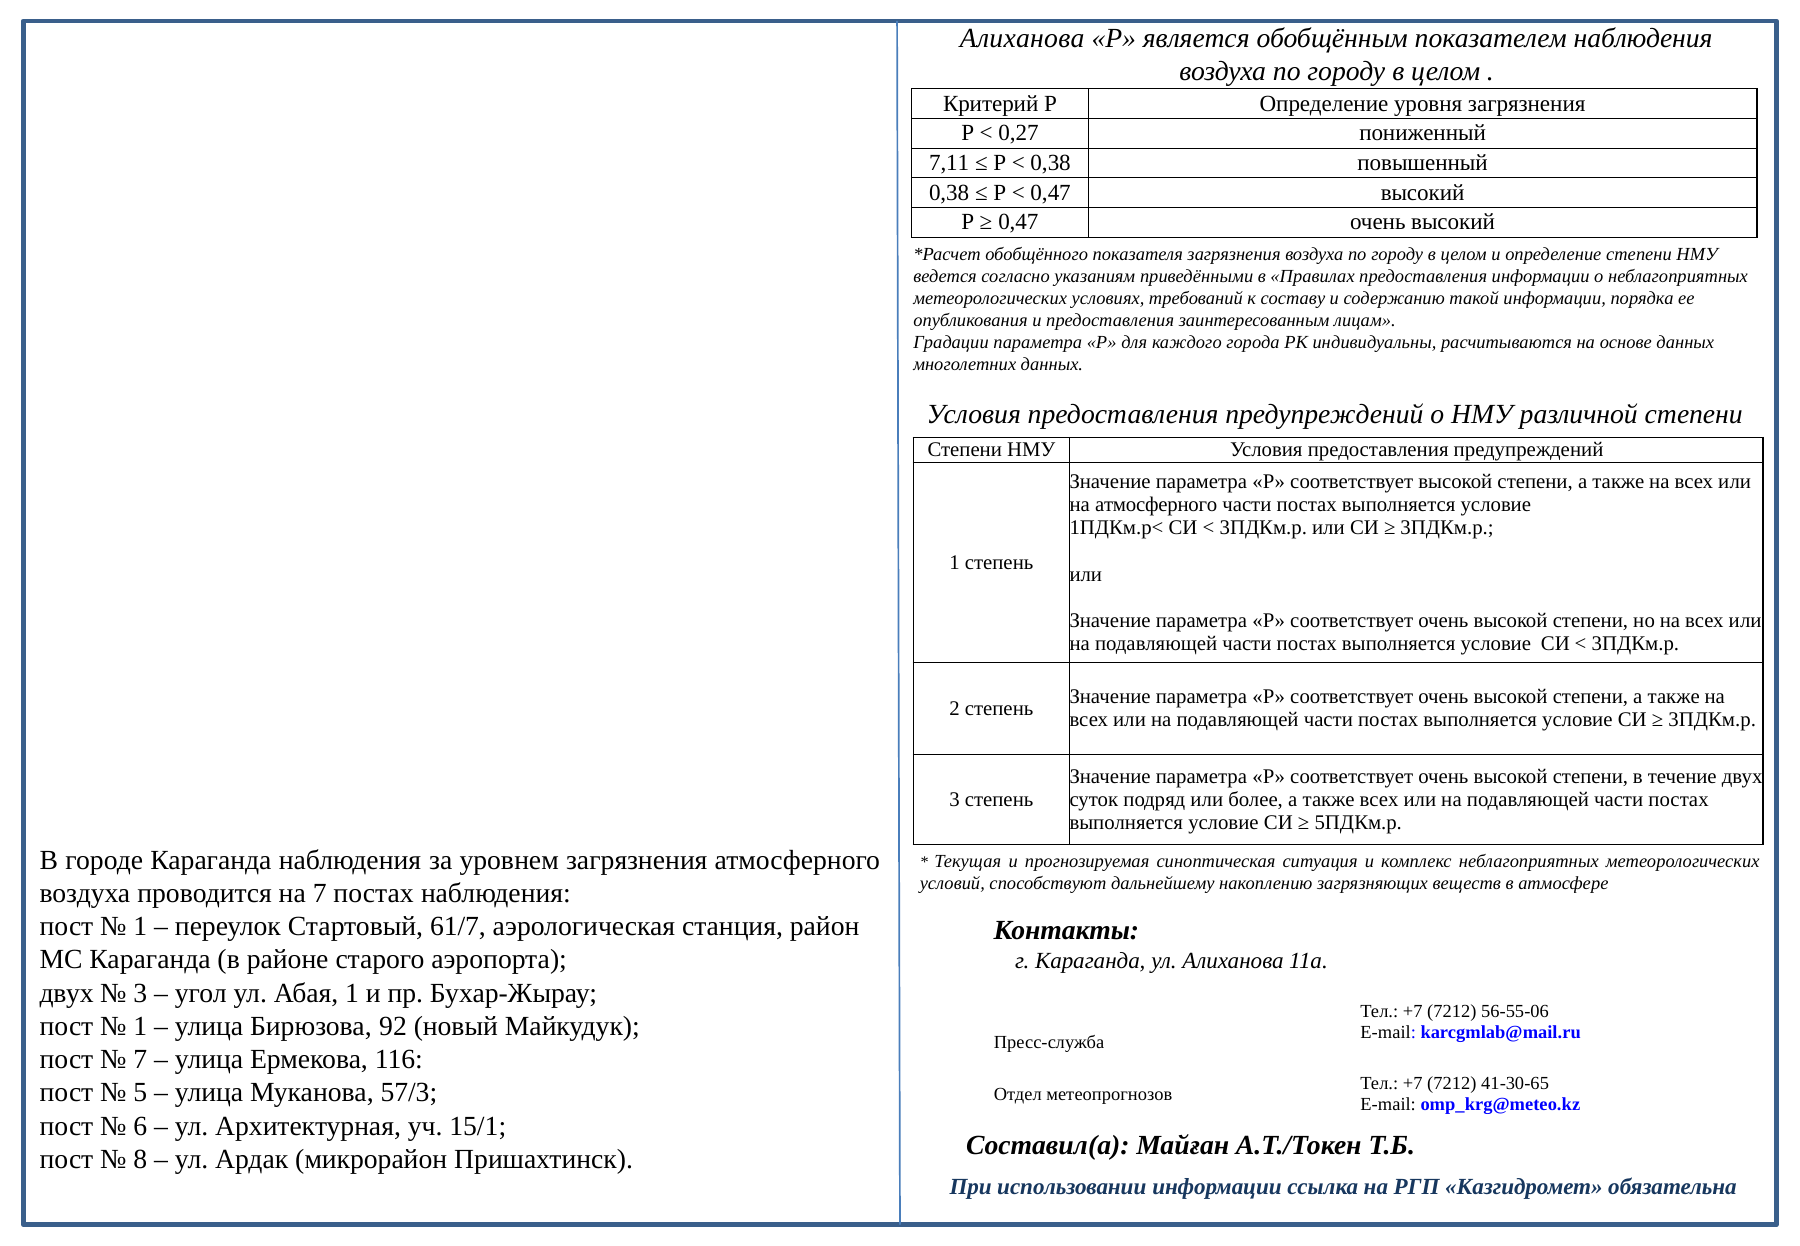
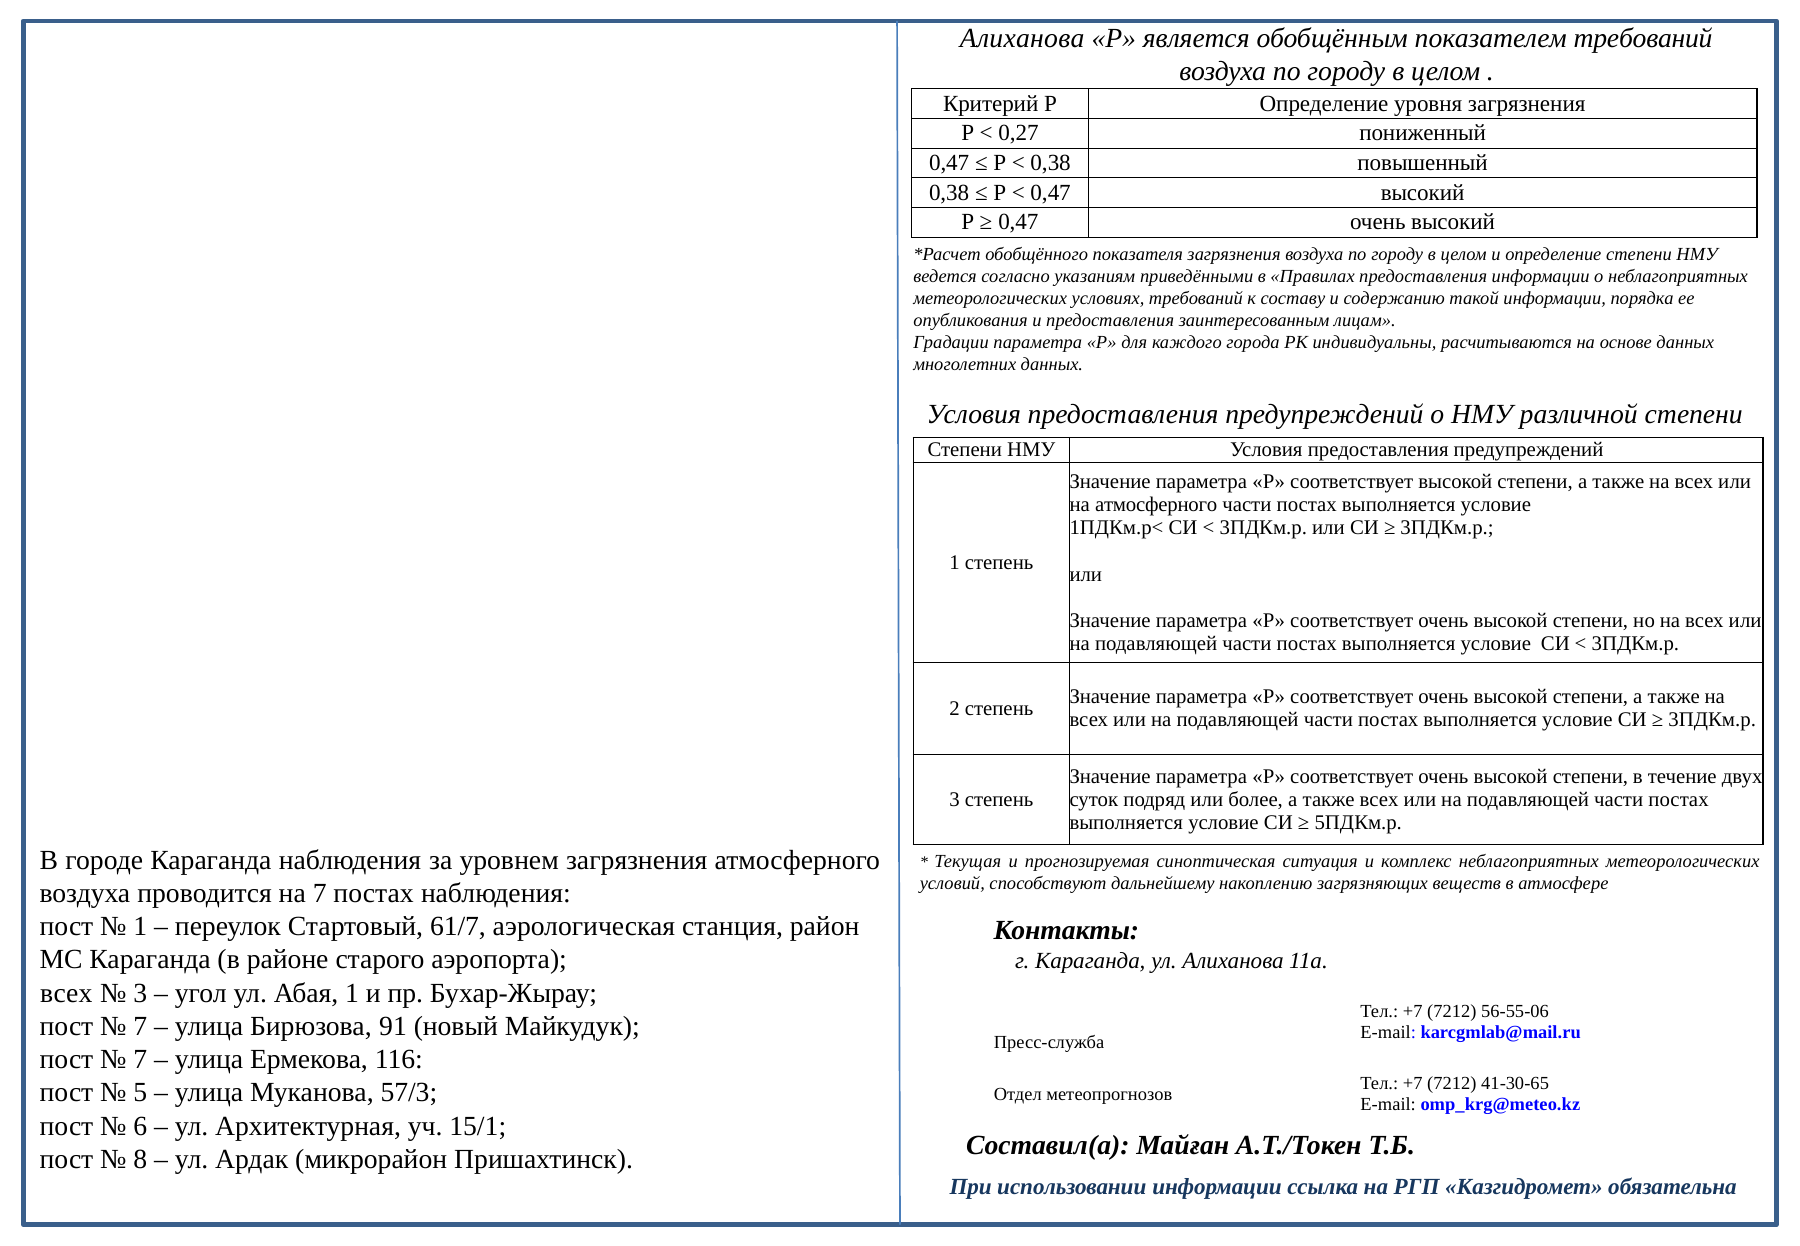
показателем наблюдения: наблюдения -> требований
7,11 at (949, 163): 7,11 -> 0,47
двух at (67, 993): двух -> всех
1 at (140, 1026): 1 -> 7
92: 92 -> 91
